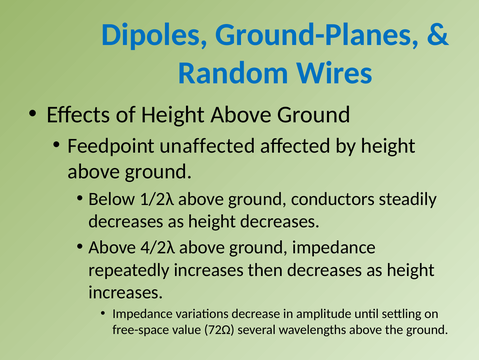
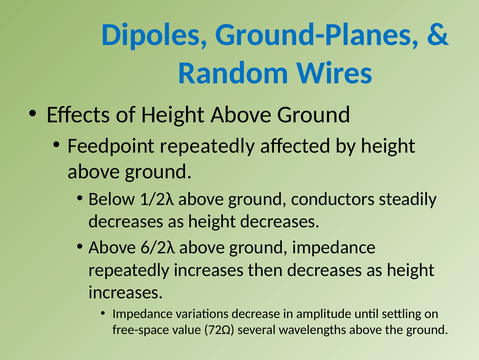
Feedpoint unaffected: unaffected -> repeatedly
4/2λ: 4/2λ -> 6/2λ
